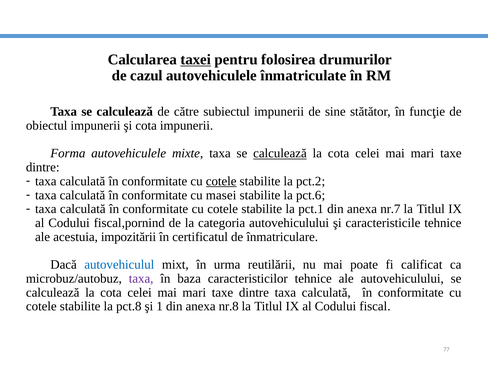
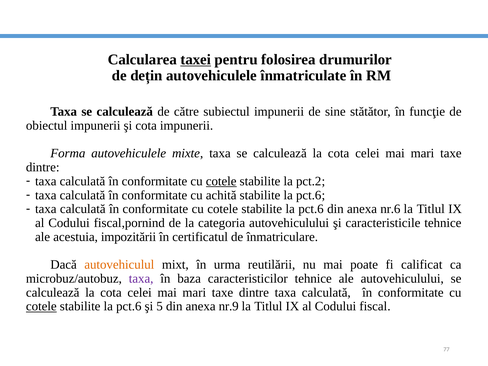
cazul: cazul -> dețin
calculează at (280, 153) underline: present -> none
masei: masei -> achită
pct.1 at (311, 209): pct.1 -> pct.6
nr.7: nr.7 -> nr.6
autovehiculul colour: blue -> orange
cotele at (41, 306) underline: none -> present
pct.8 at (129, 306): pct.8 -> pct.6
1: 1 -> 5
nr.8: nr.8 -> nr.9
